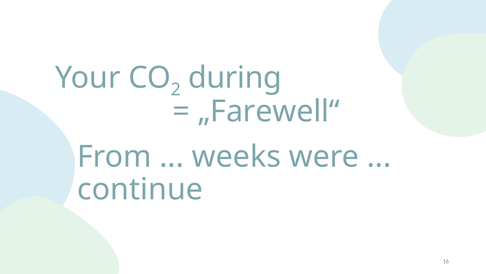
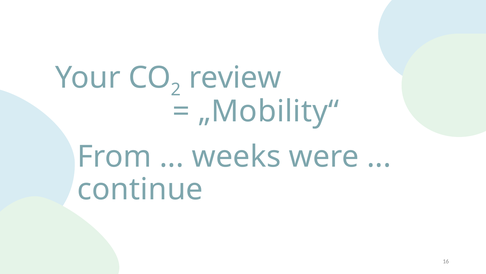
during: during -> review
„Farewell“: „Farewell“ -> „Mobility“
